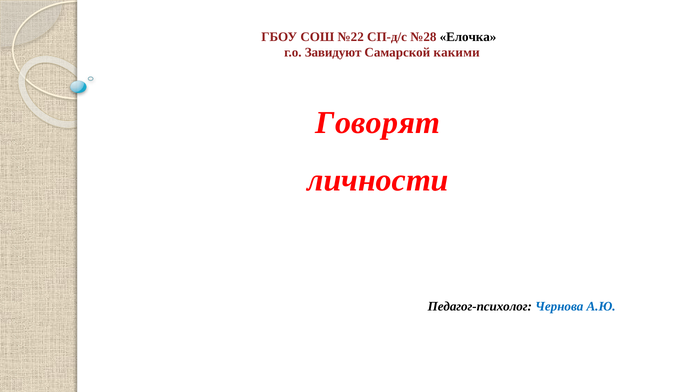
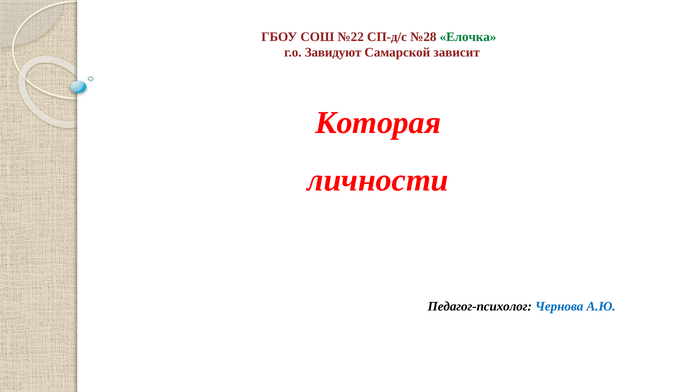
Елочка colour: black -> green
какими: какими -> зависит
Говорят: Говорят -> Которая
